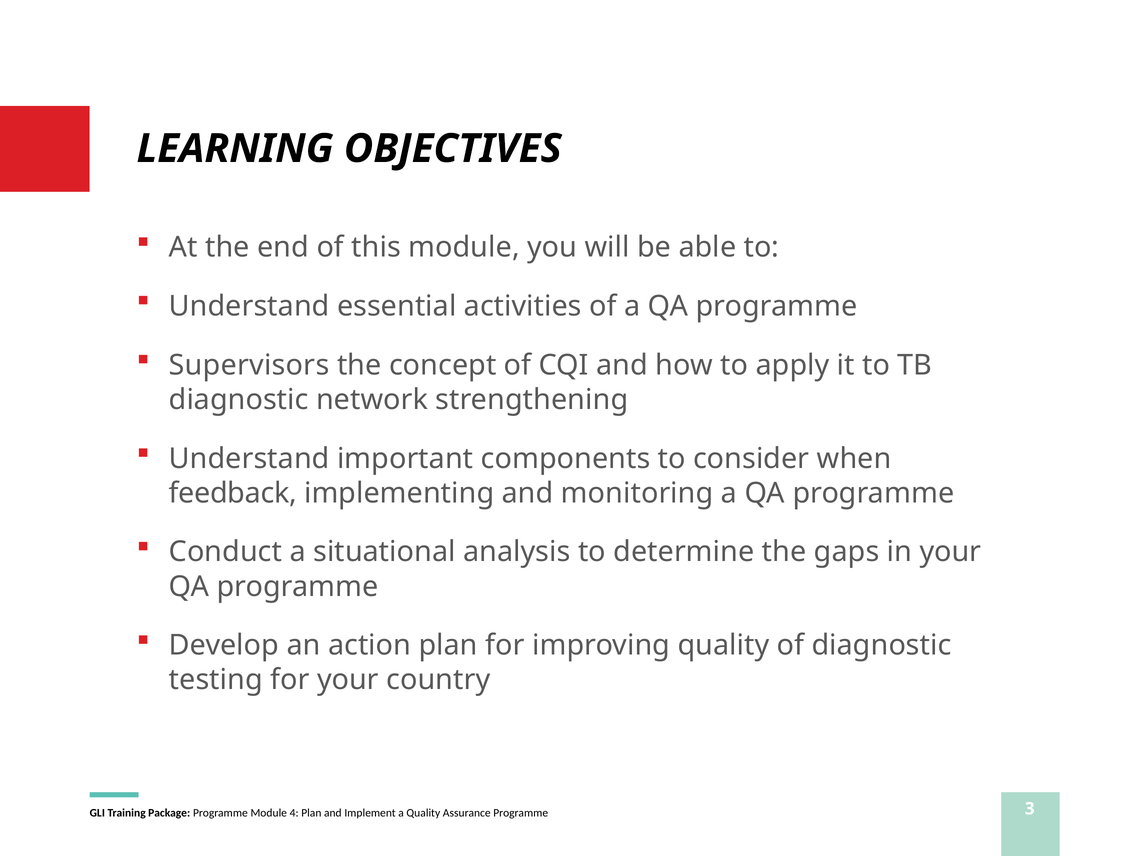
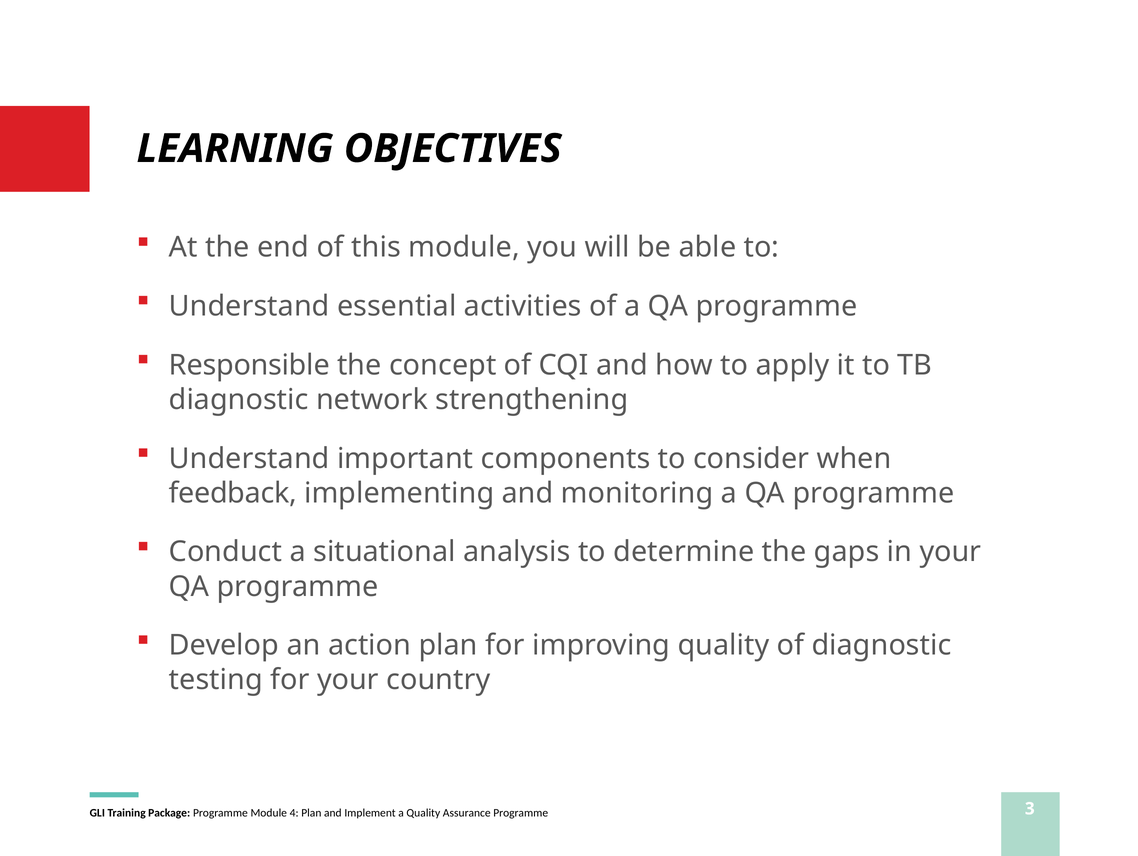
Supervisors: Supervisors -> Responsible
